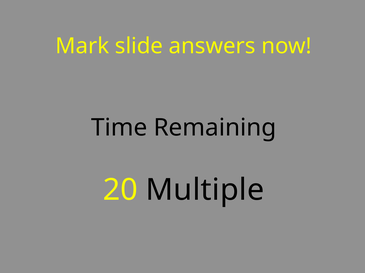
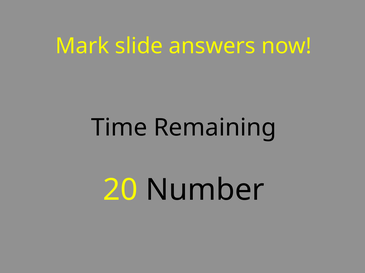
Multiple: Multiple -> Number
